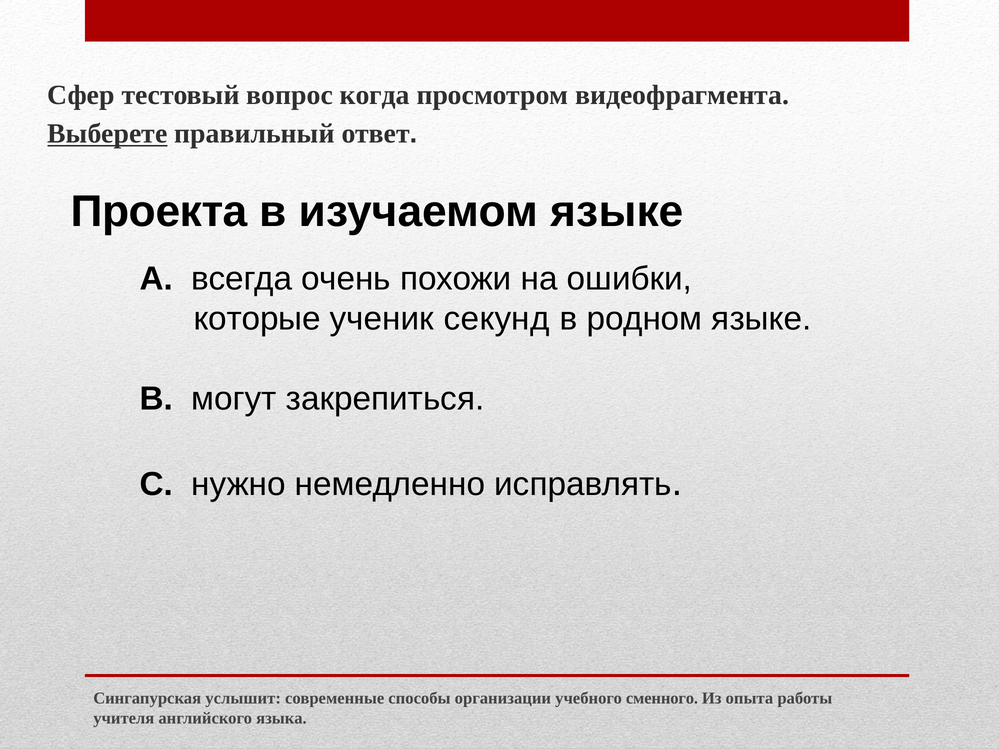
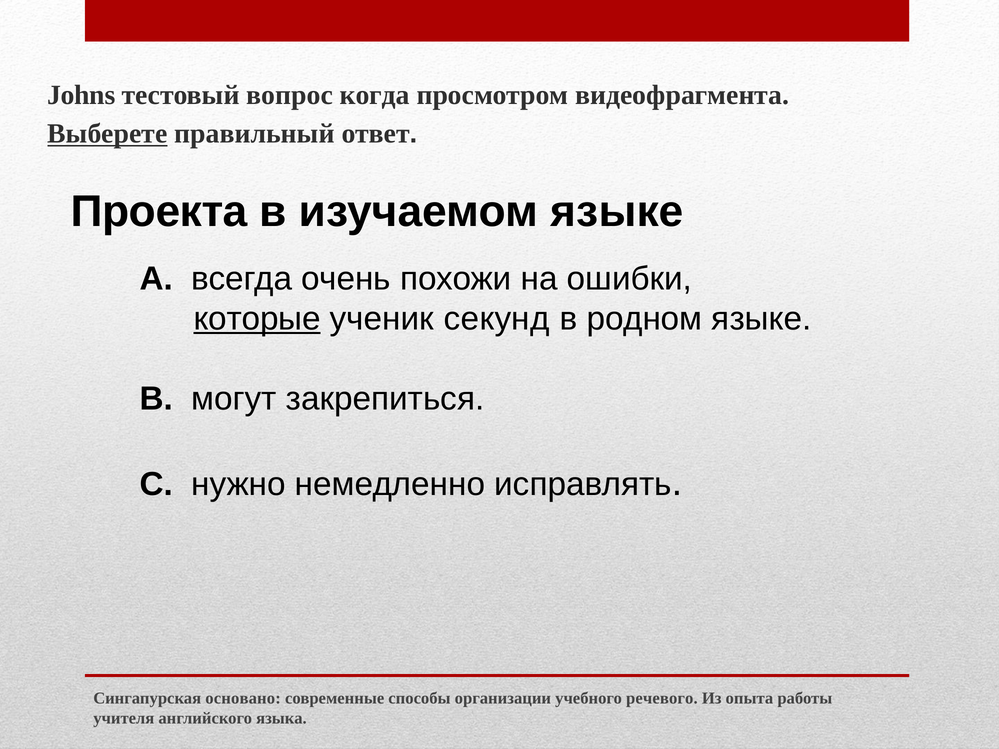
Сфер: Сфер -> Johns
которые underline: none -> present
услышит: услышит -> основано
сменного: сменного -> речевого
